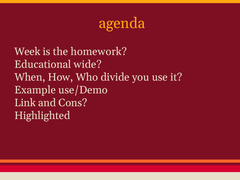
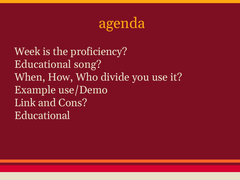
homework: homework -> proficiency
wide: wide -> song
Highlighted at (42, 116): Highlighted -> Educational
